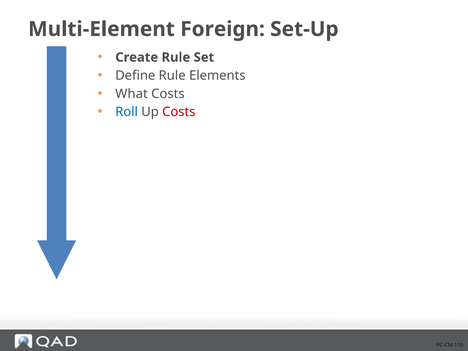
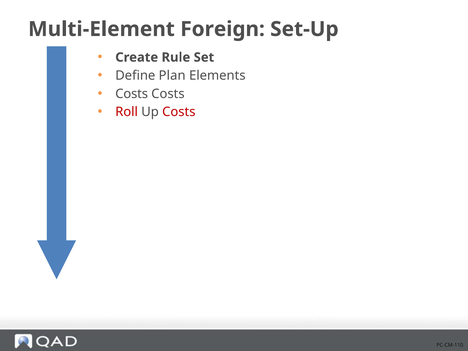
Define Rule: Rule -> Plan
What at (132, 94): What -> Costs
Roll colour: blue -> red
